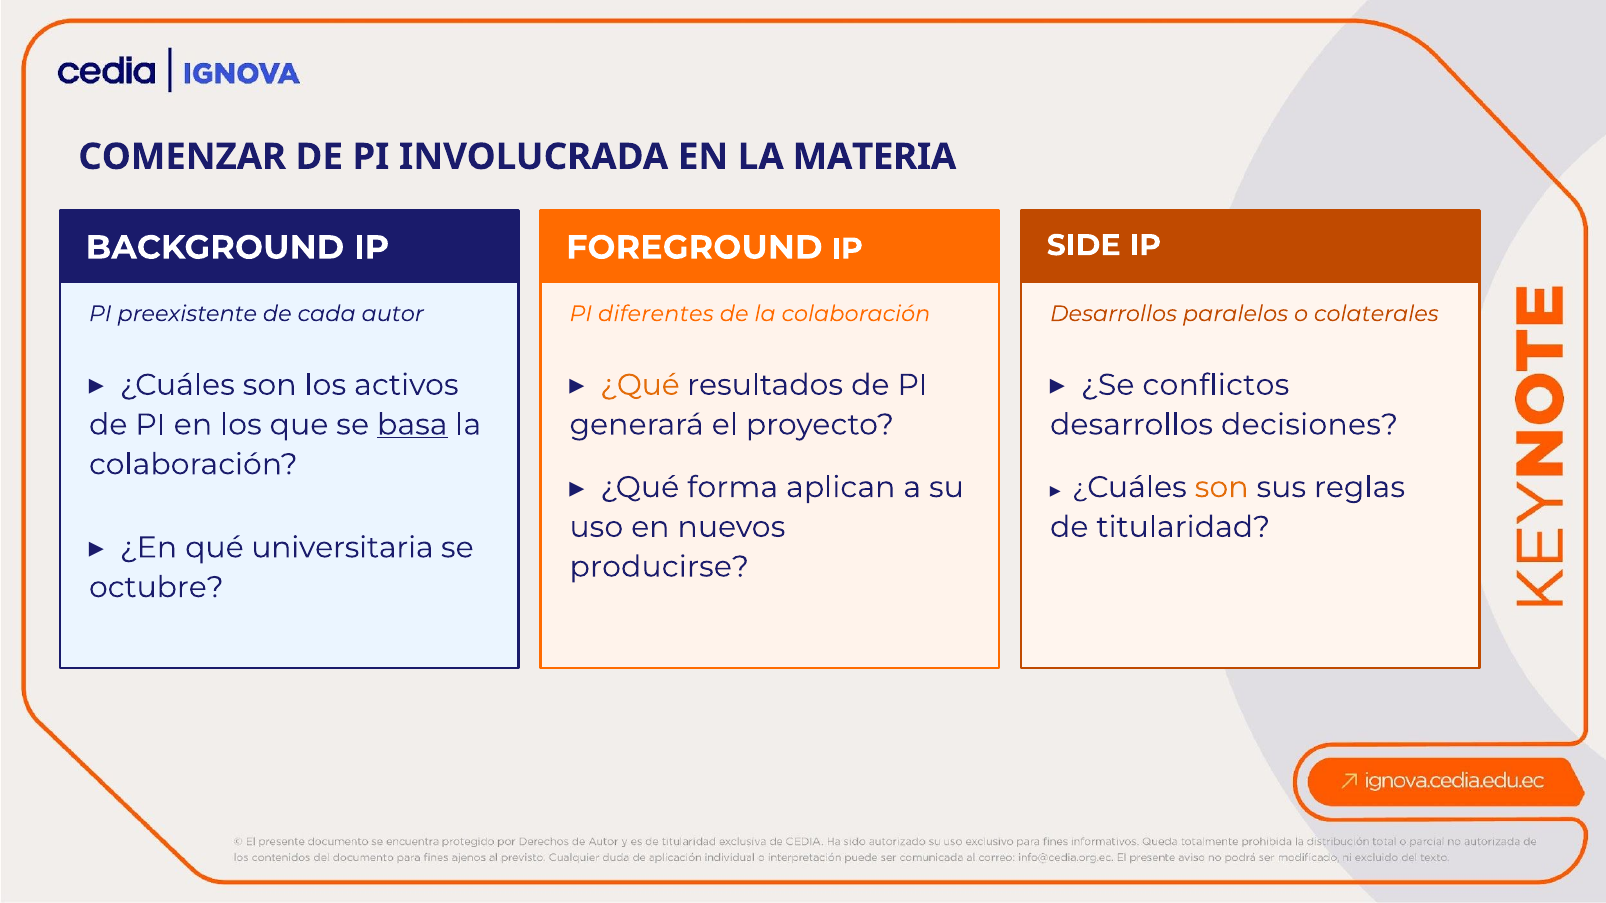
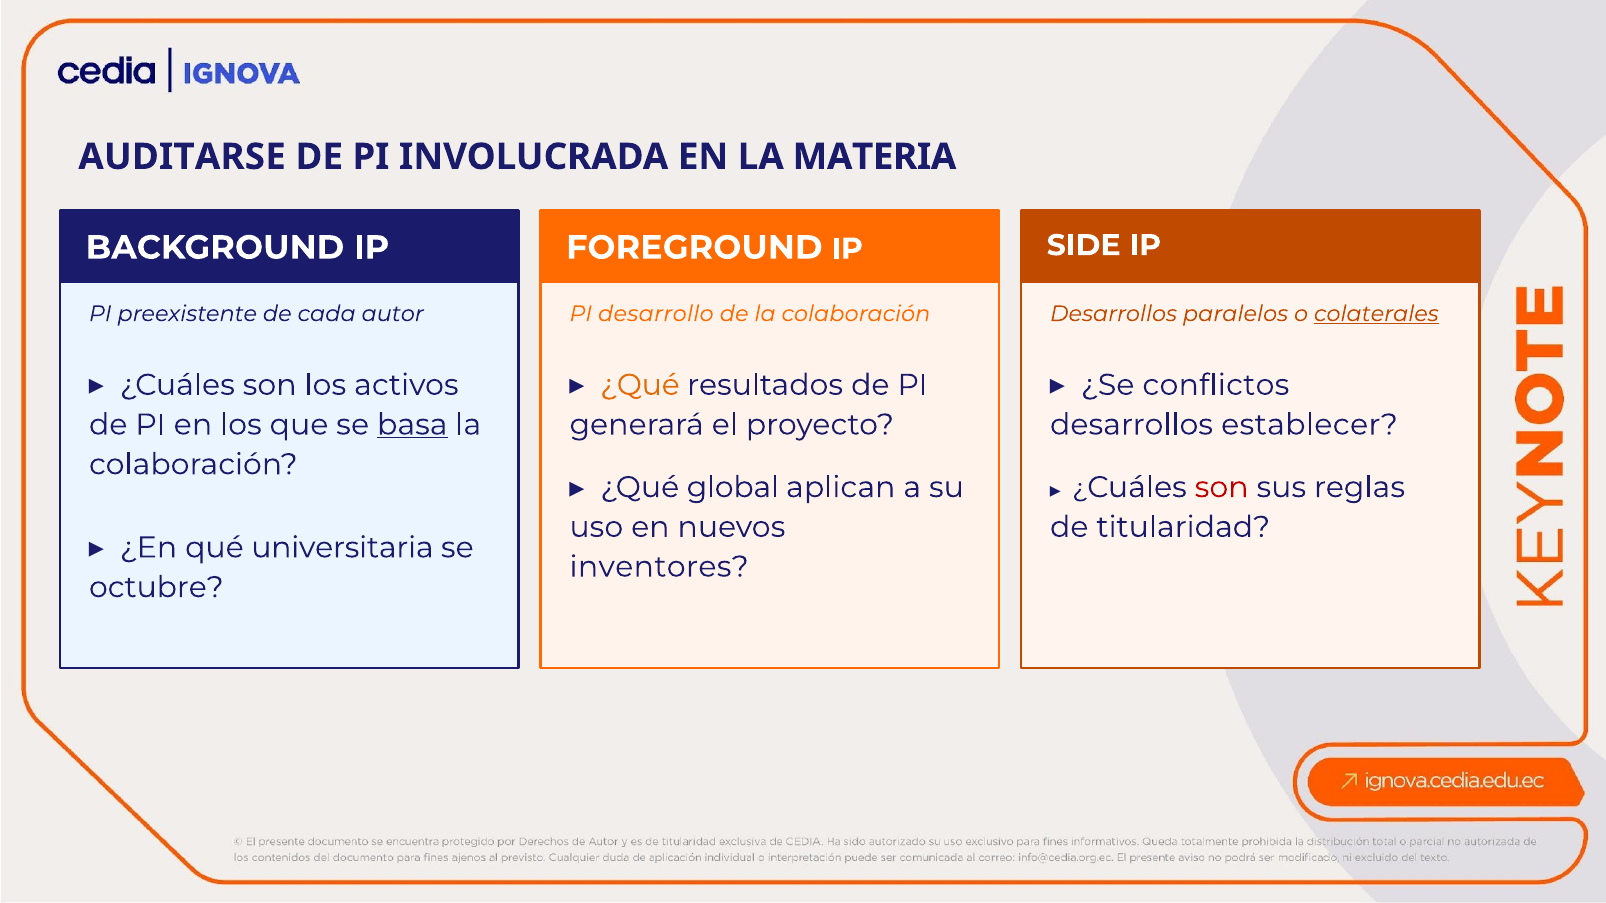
COMENZAR: COMENZAR -> AUDITARSE
diferentes: diferentes -> desarrollo
colaterales underline: none -> present
decisiones: decisiones -> establecer
forma: forma -> global
son at (1222, 487) colour: orange -> red
producirse: producirse -> inventores
